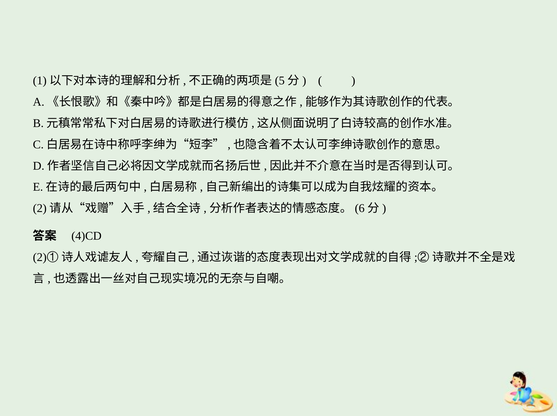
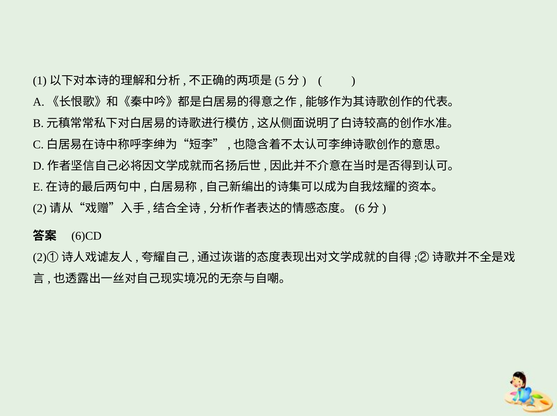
4)CD: 4)CD -> 6)CD
